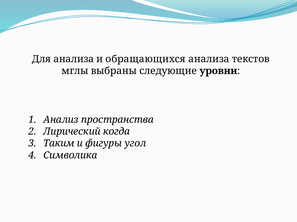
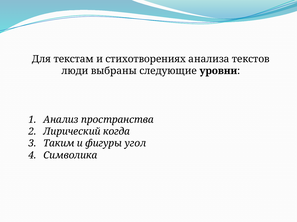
Для анализа: анализа -> текстам
обращающихся: обращающихся -> стихотворениях
мглы: мглы -> люди
